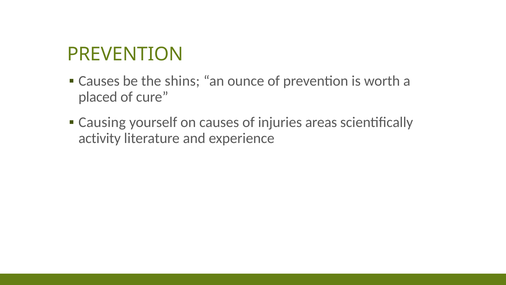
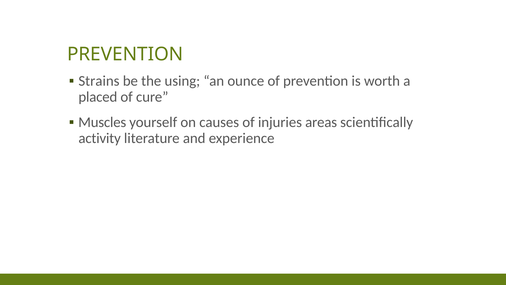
Causes at (99, 81): Causes -> Strains
shins: shins -> using
Causing: Causing -> Muscles
